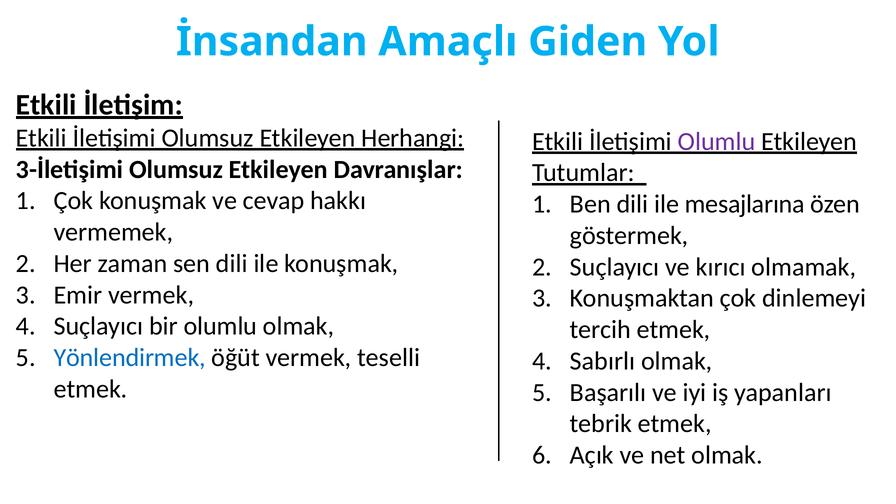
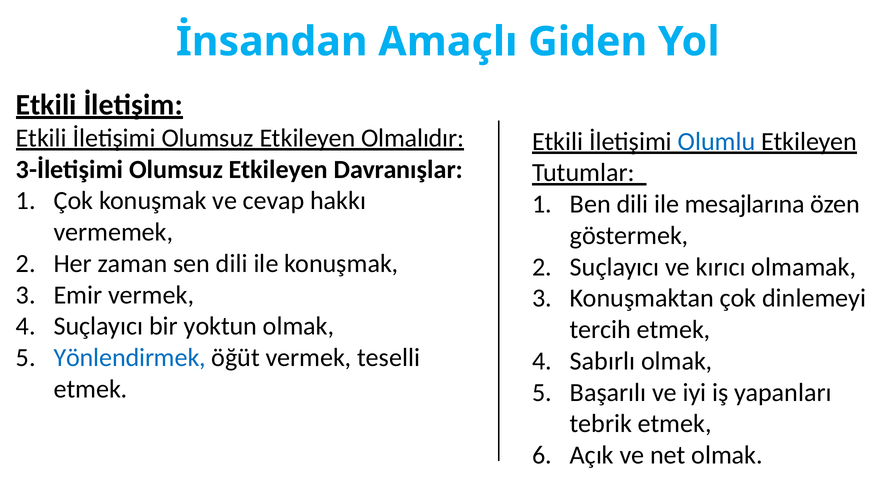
Herhangi: Herhangi -> Olmalıdır
Olumlu at (717, 141) colour: purple -> blue
bir olumlu: olumlu -> yoktun
